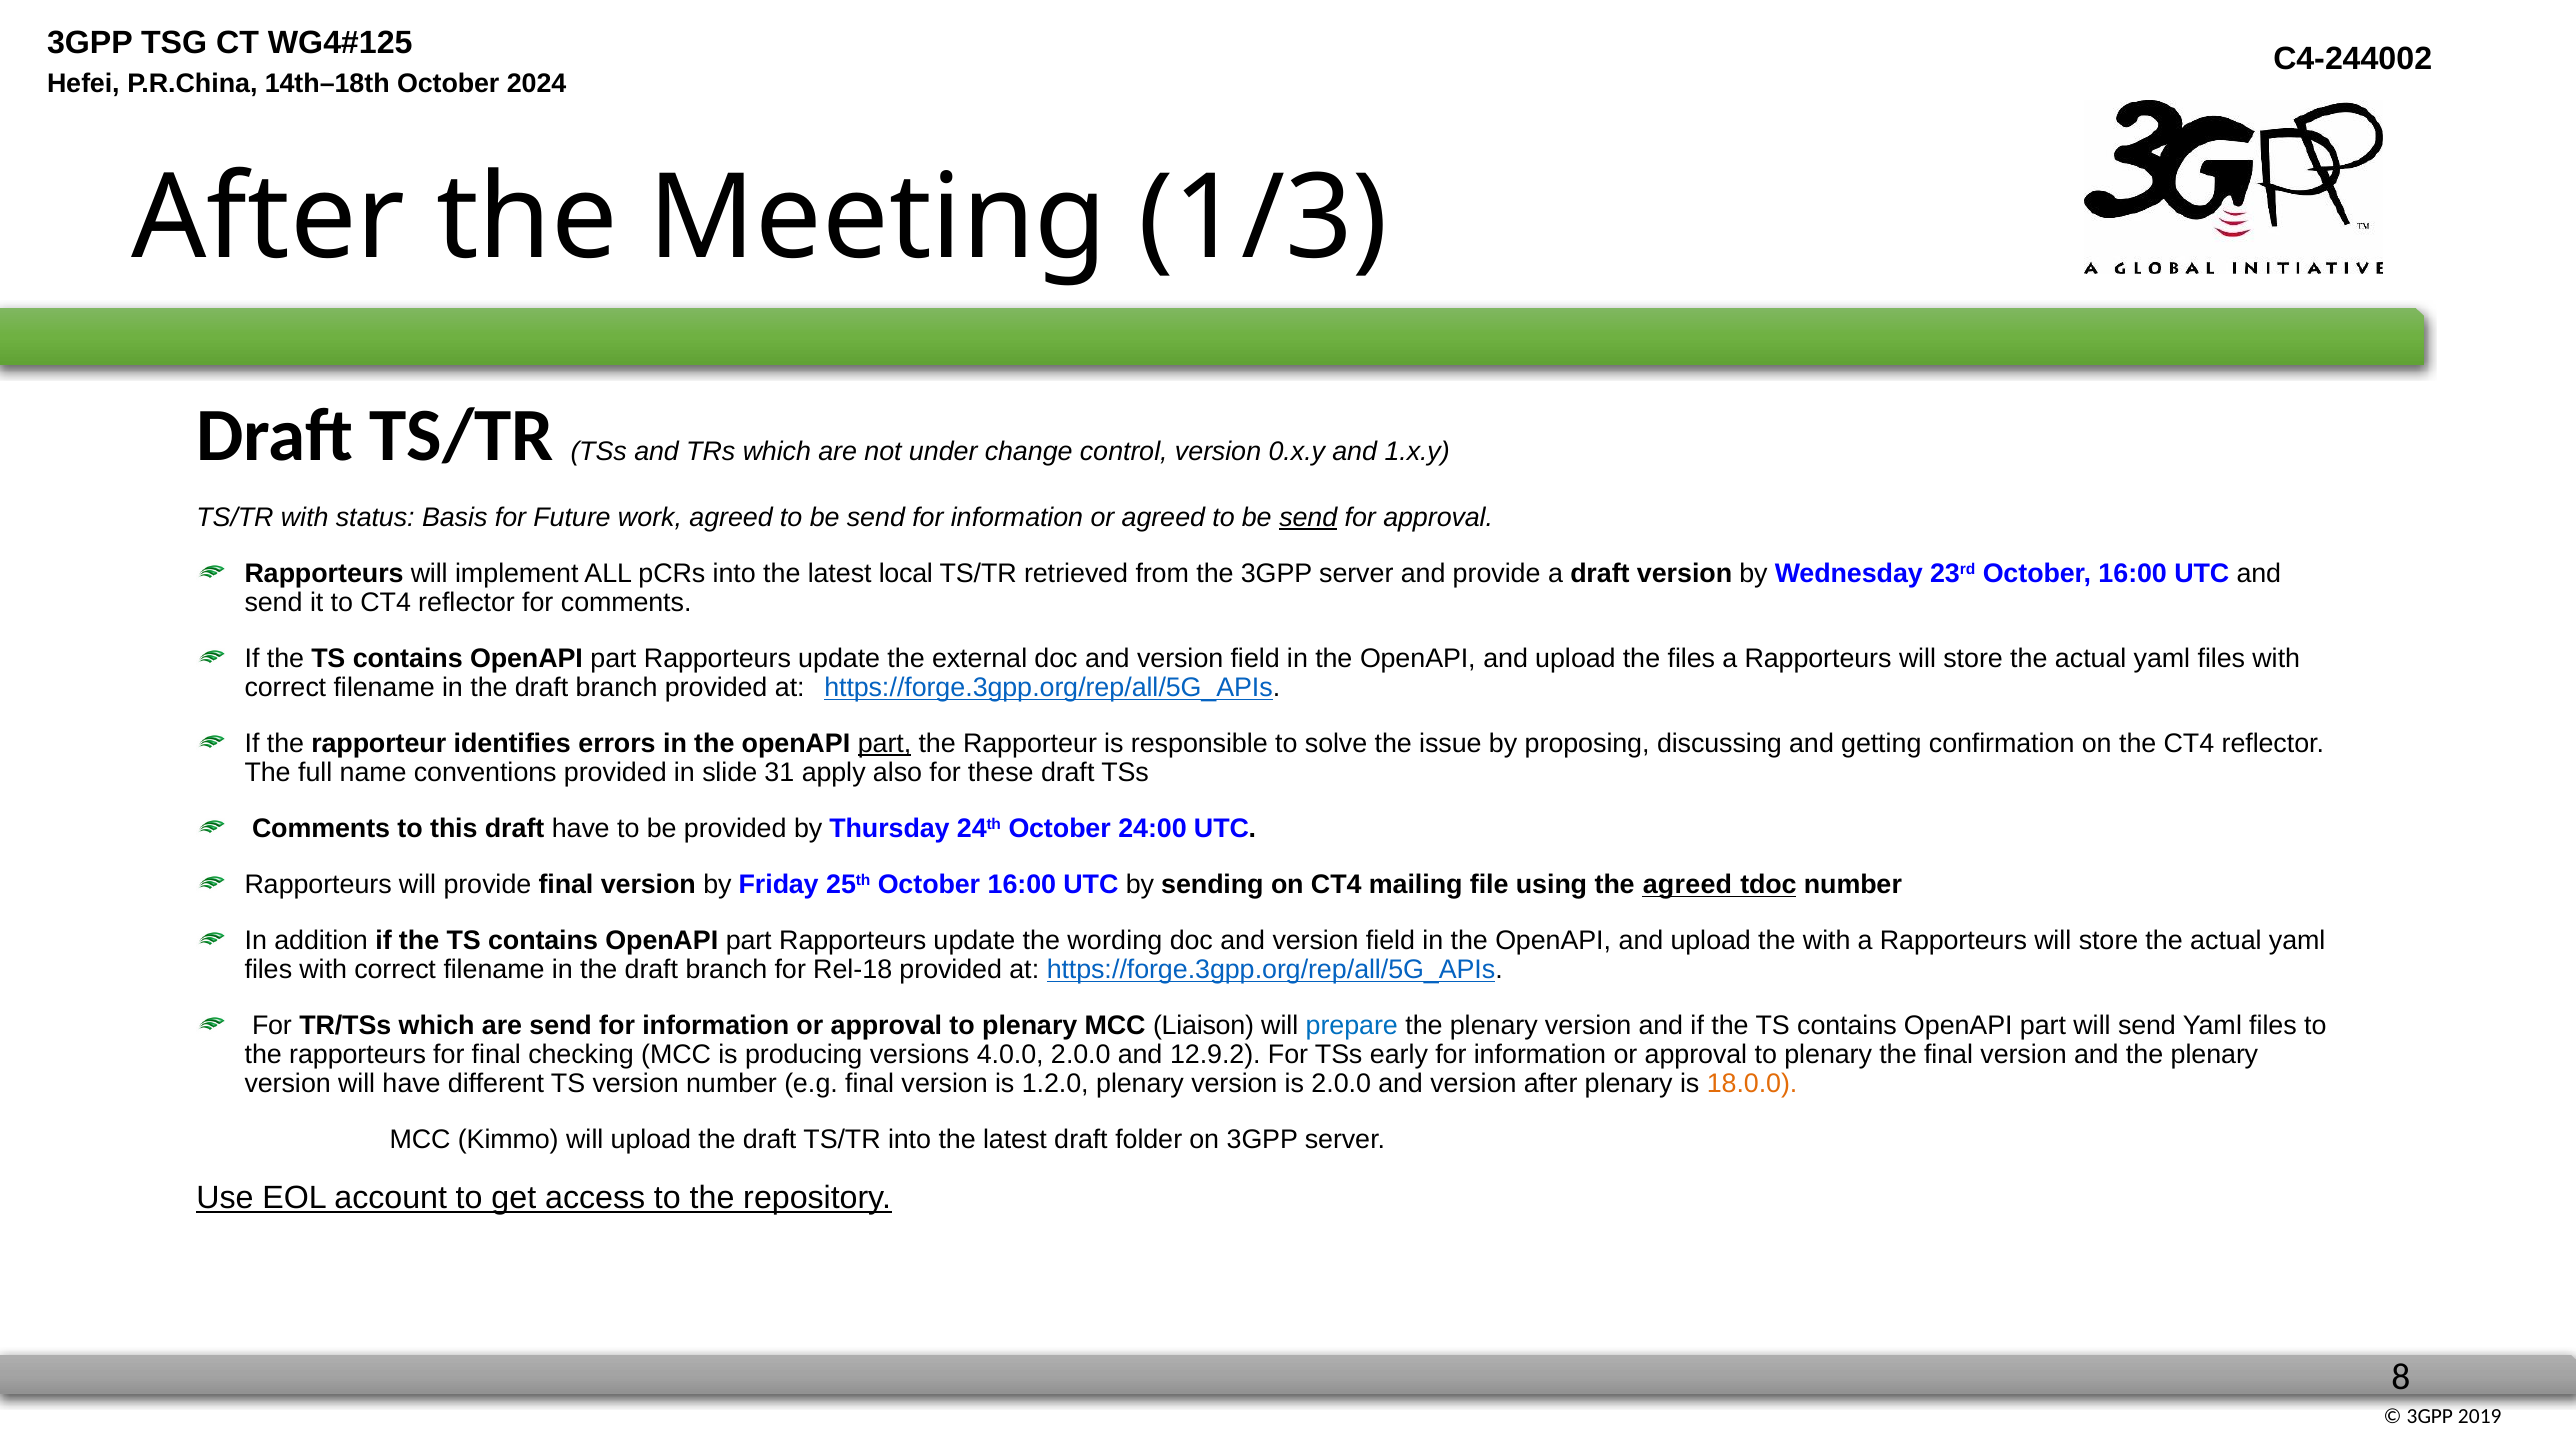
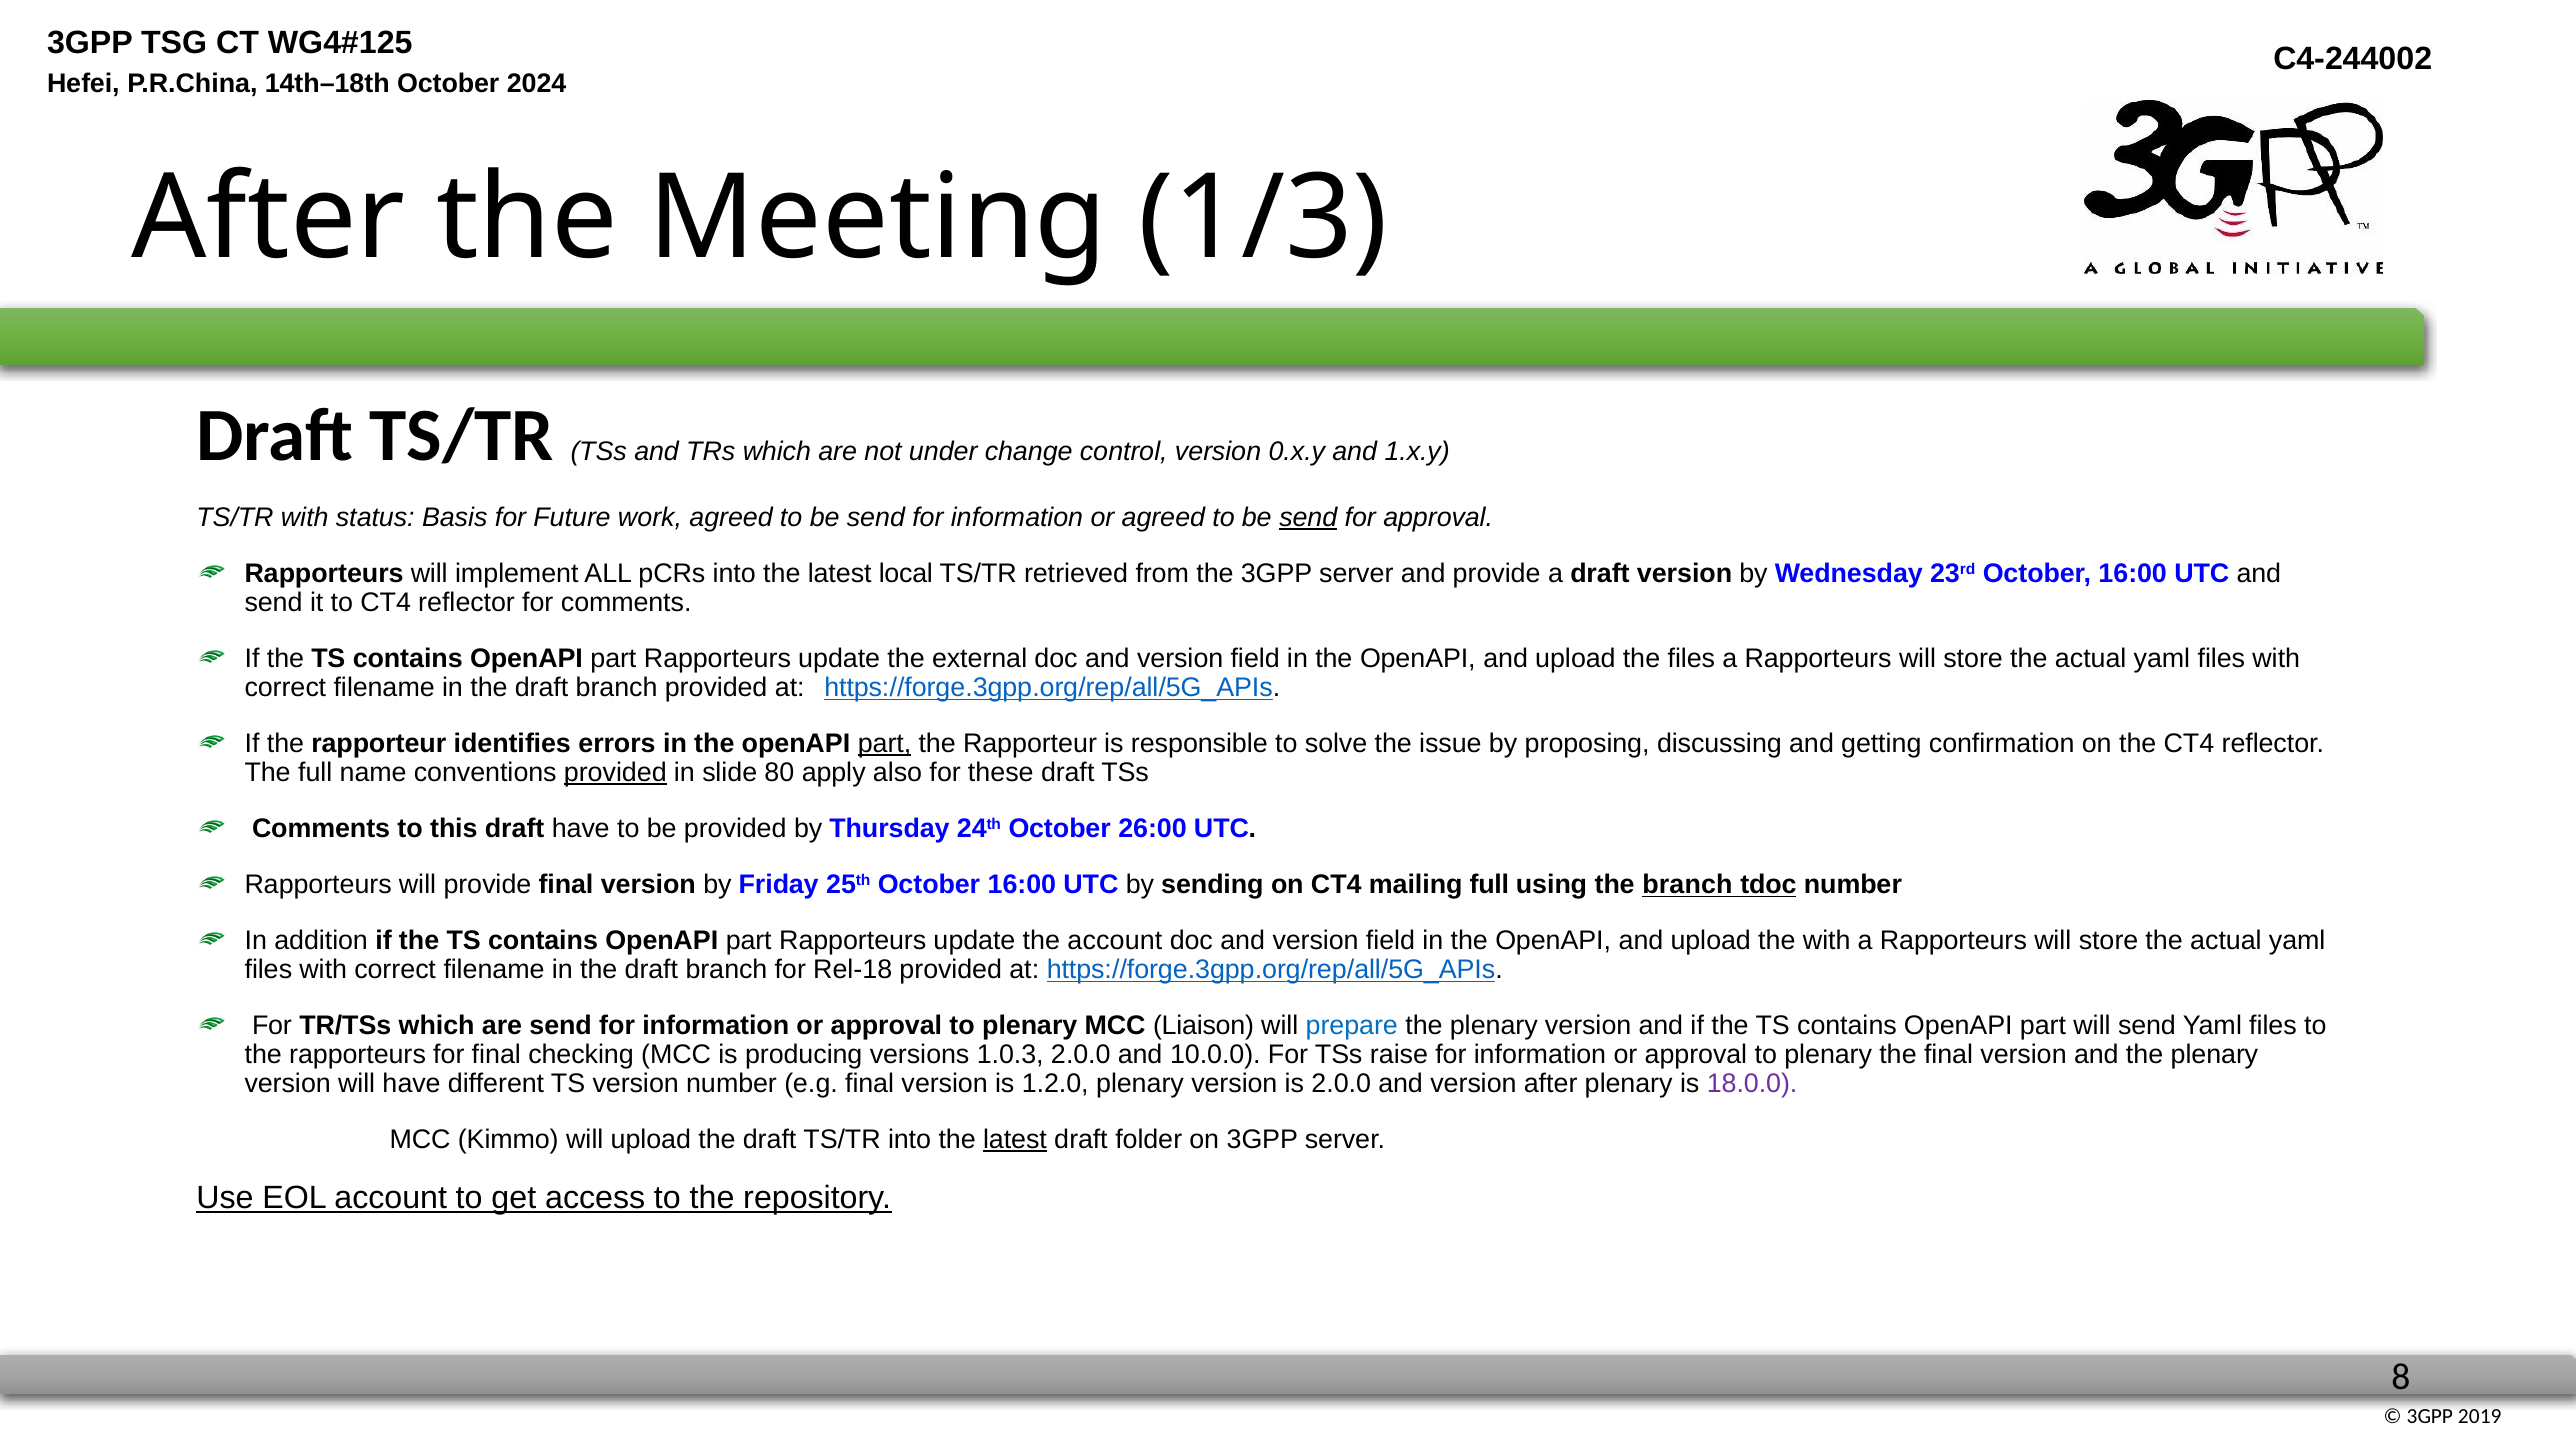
provided at (615, 773) underline: none -> present
31: 31 -> 80
24:00: 24:00 -> 26:00
mailing file: file -> full
the agreed: agreed -> branch
the wording: wording -> account
4.0.0: 4.0.0 -> 1.0.3
12.9.2: 12.9.2 -> 10.0.0
early: early -> raise
18.0.0 colour: orange -> purple
latest at (1015, 1139) underline: none -> present
